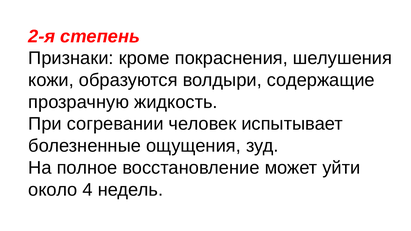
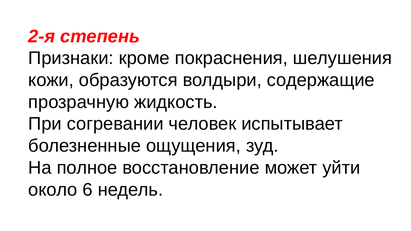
4: 4 -> 6
